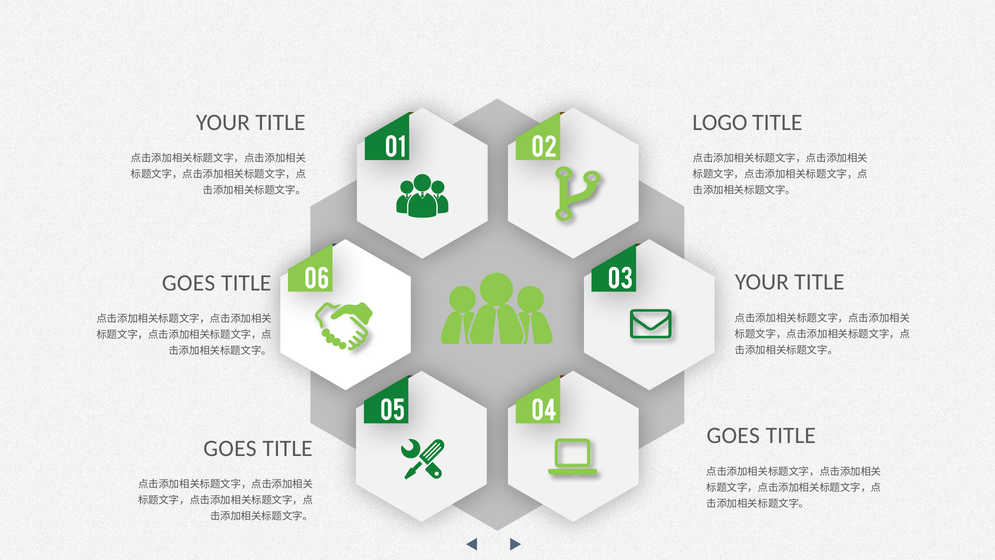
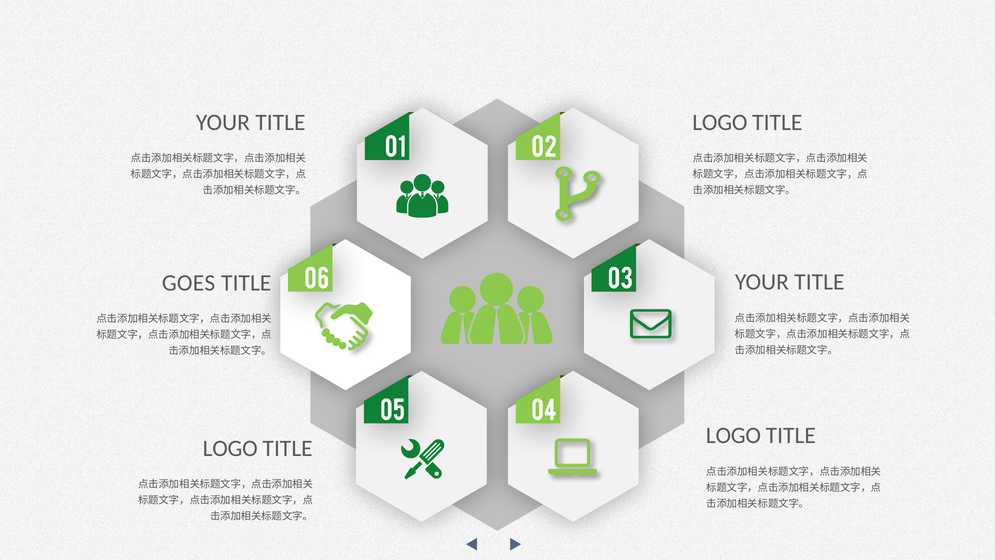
GOES at (733, 435): GOES -> LOGO
GOES at (230, 448): GOES -> LOGO
